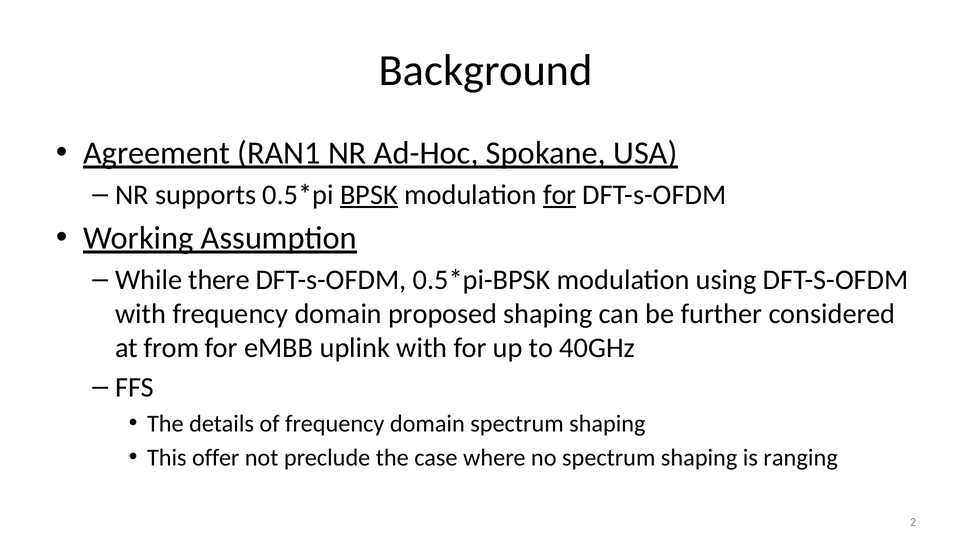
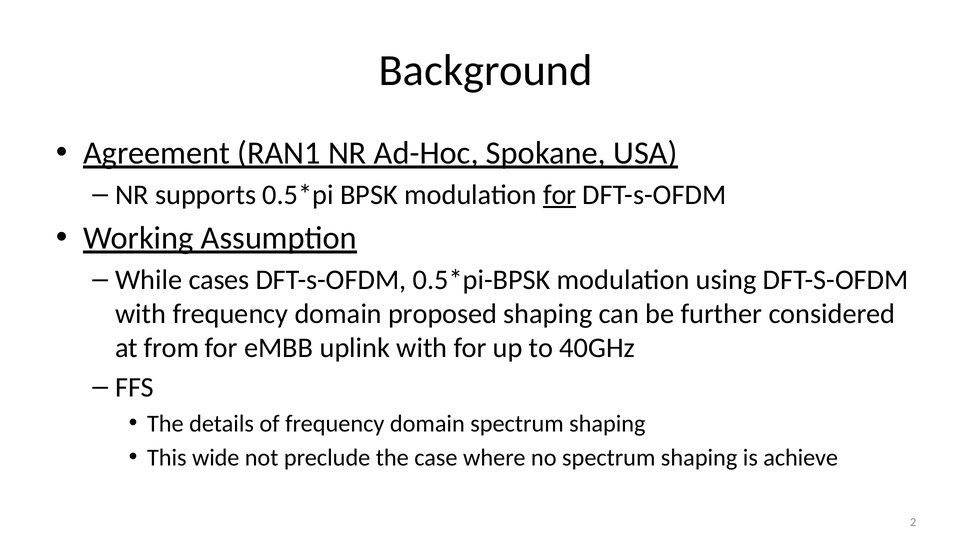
BPSK underline: present -> none
there: there -> cases
offer: offer -> wide
ranging: ranging -> achieve
